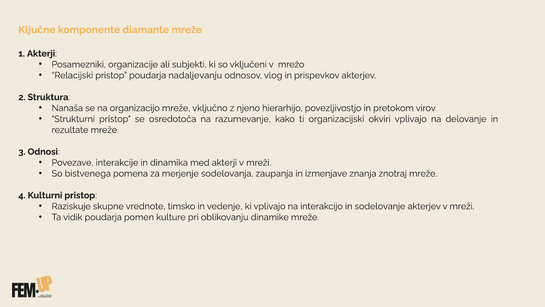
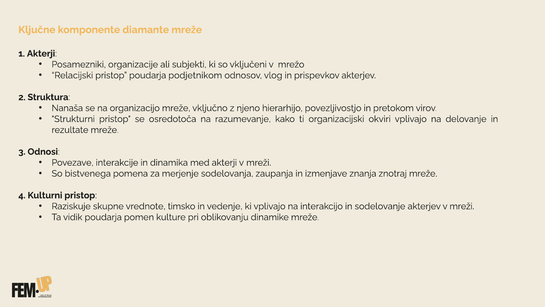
nadaljevanju: nadaljevanju -> podjetnikom
